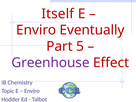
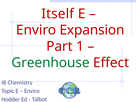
Eventually: Eventually -> Expansion
5: 5 -> 1
Greenhouse colour: purple -> green
